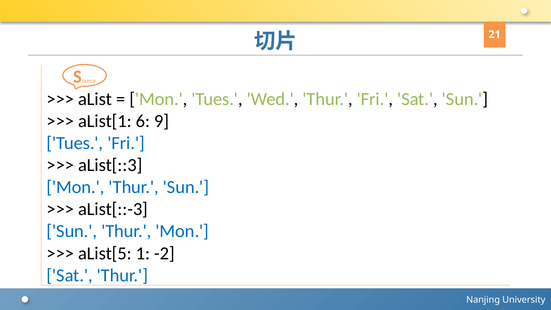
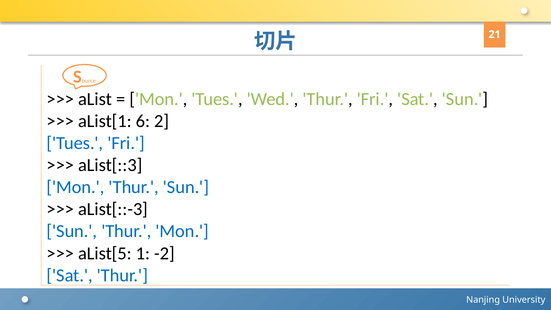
9: 9 -> 2
